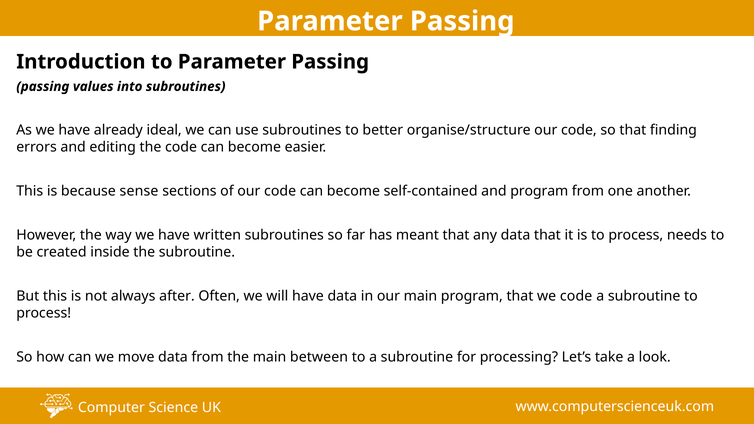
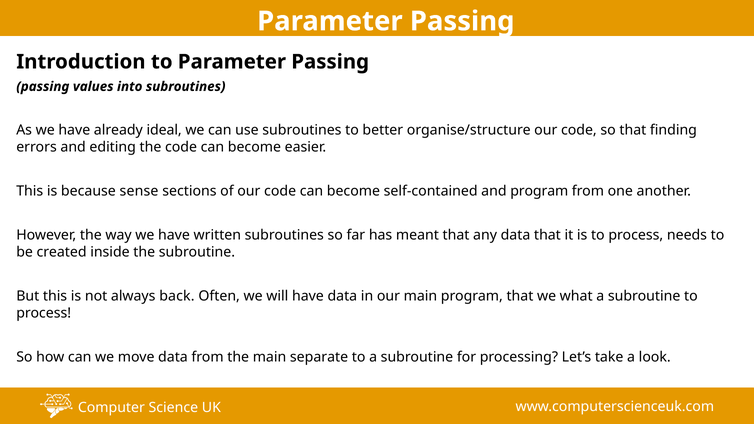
after: after -> back
we code: code -> what
between: between -> separate
